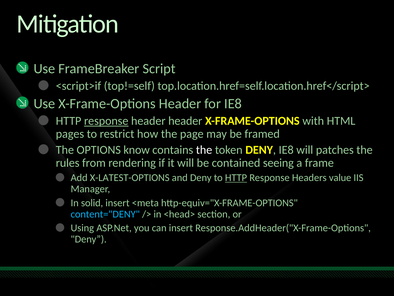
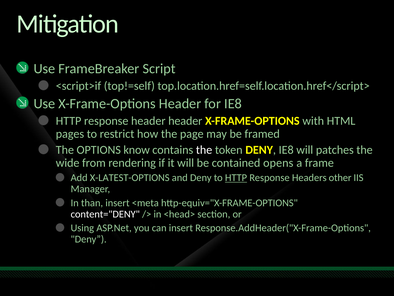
response at (106, 121) underline: present -> none
rules: rules -> wide
seeing: seeing -> opens
value: value -> other
solid: solid -> than
content="DENY colour: light blue -> white
